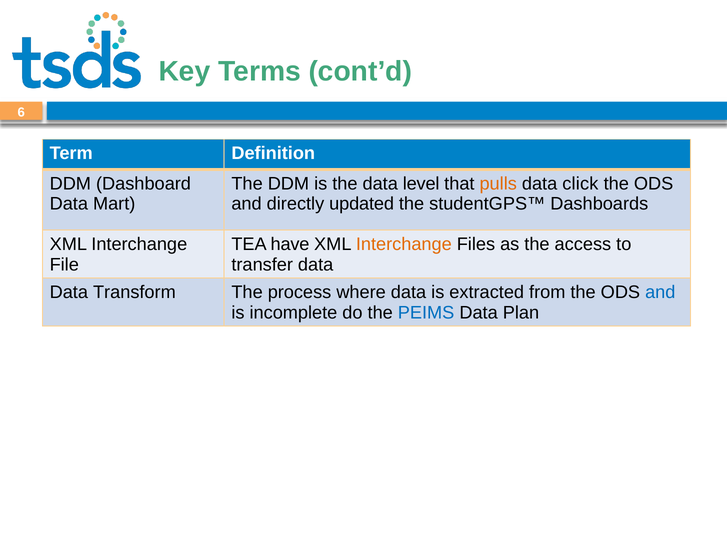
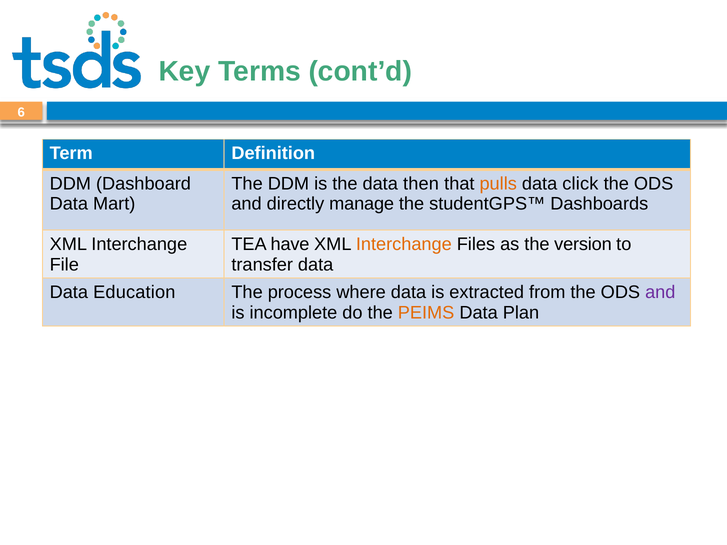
level: level -> then
updated: updated -> manage
access: access -> version
Transform: Transform -> Education
and at (660, 292) colour: blue -> purple
PEIMS colour: blue -> orange
